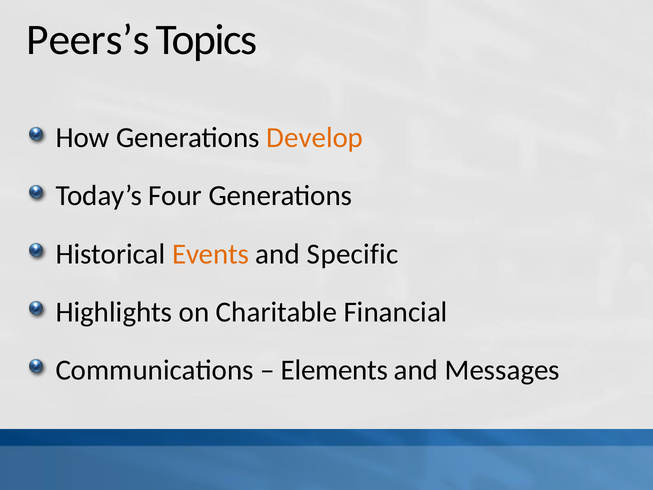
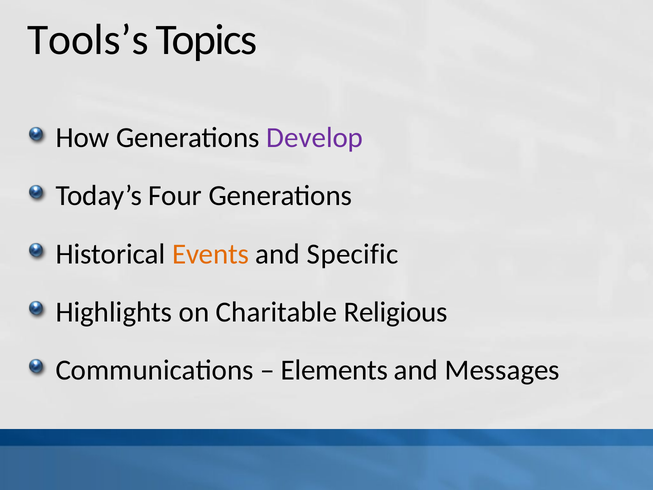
Peers’s: Peers’s -> Tools’s
Develop colour: orange -> purple
Financial: Financial -> Religious
